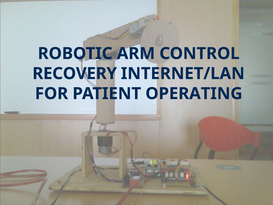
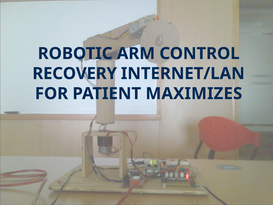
OPERATING: OPERATING -> MAXIMIZES
